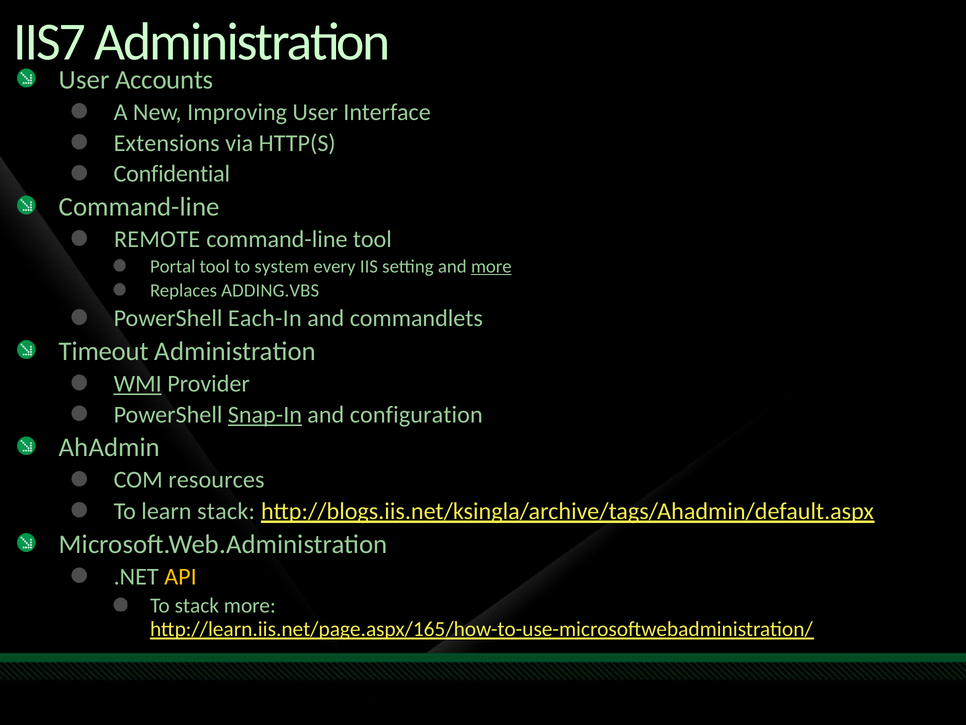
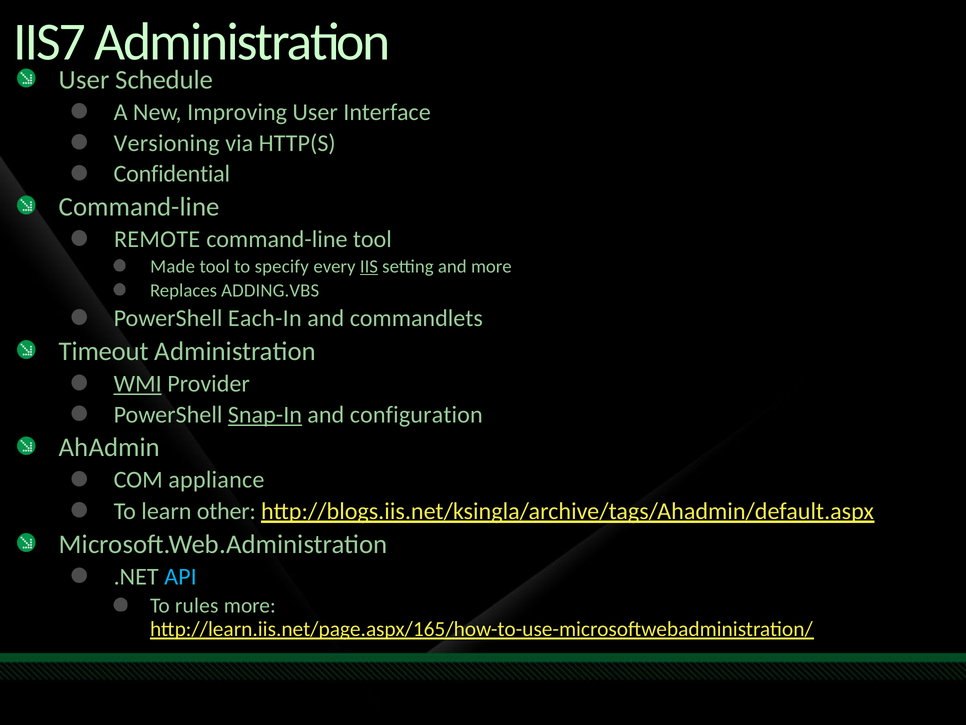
Accounts: Accounts -> Schedule
Extensions: Extensions -> Versioning
Portal: Portal -> Made
system: system -> specify
IIS underline: none -> present
more at (491, 266) underline: present -> none
resources: resources -> appliance
learn stack: stack -> other
API colour: yellow -> light blue
To stack: stack -> rules
